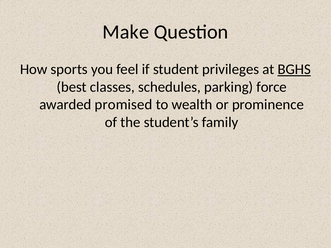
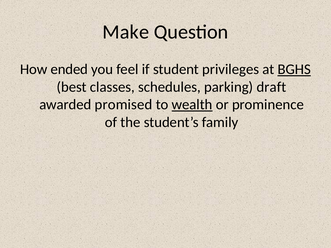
sports: sports -> ended
force: force -> draft
wealth underline: none -> present
